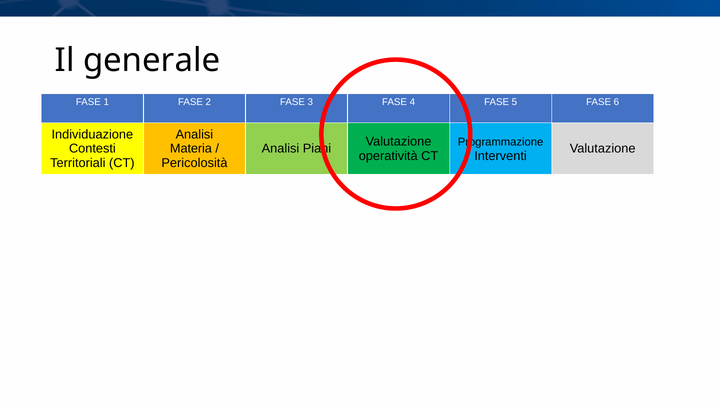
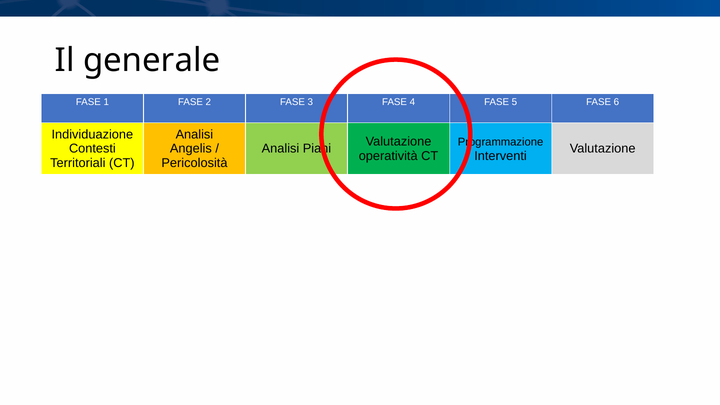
Materia: Materia -> Angelis
